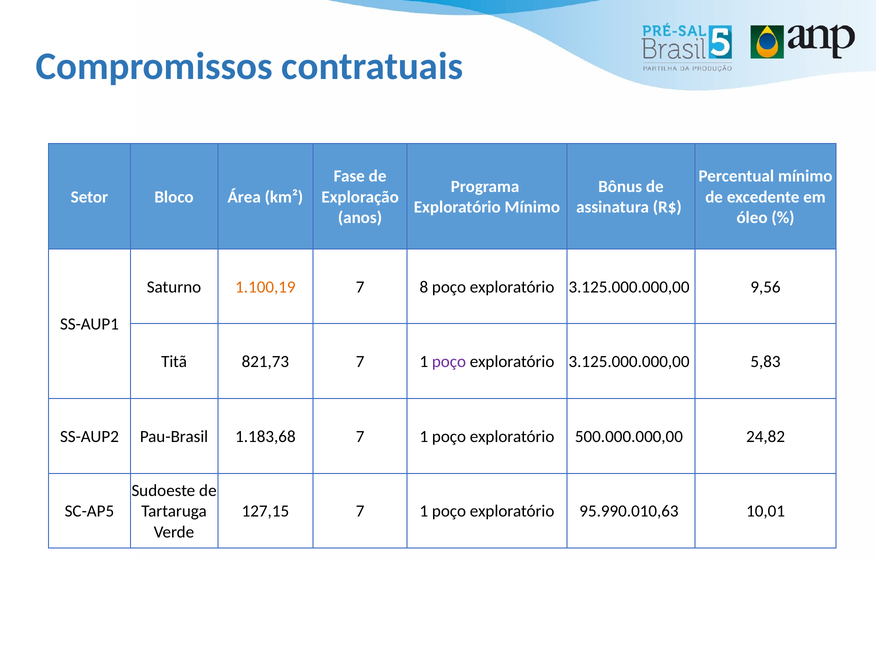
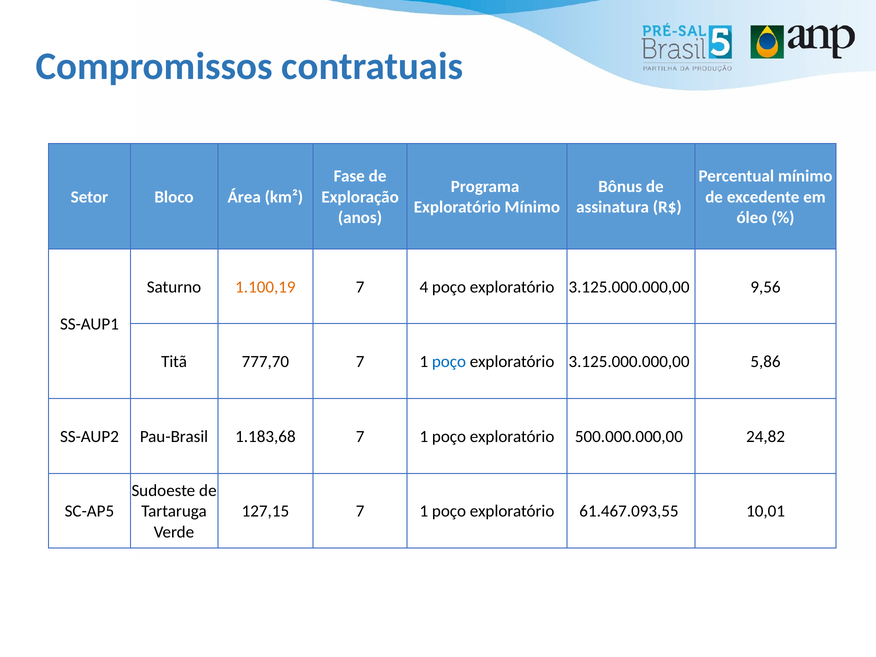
8: 8 -> 4
821,73: 821,73 -> 777,70
poço at (449, 362) colour: purple -> blue
5,83: 5,83 -> 5,86
95.990.010,63: 95.990.010,63 -> 61.467.093,55
